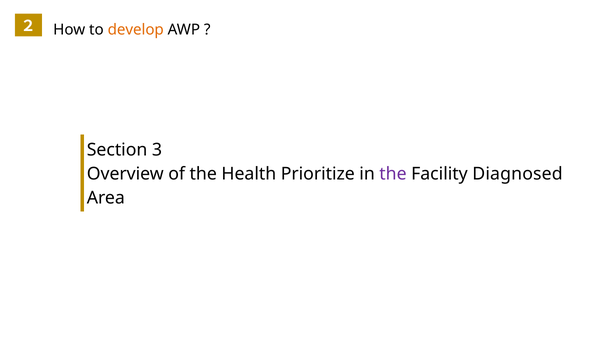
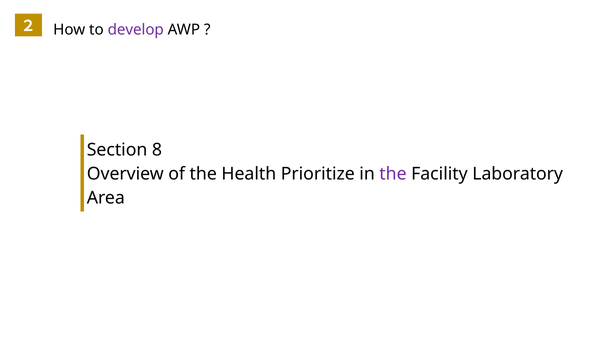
develop colour: orange -> purple
3: 3 -> 8
Diagnosed: Diagnosed -> Laboratory
